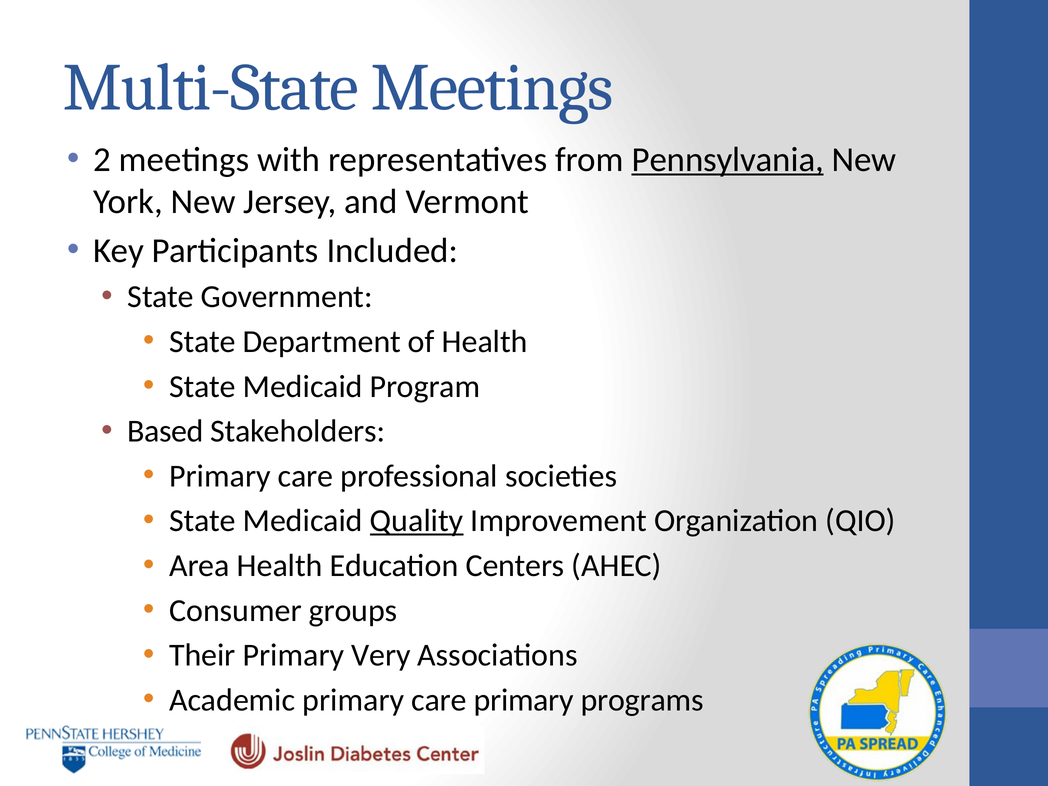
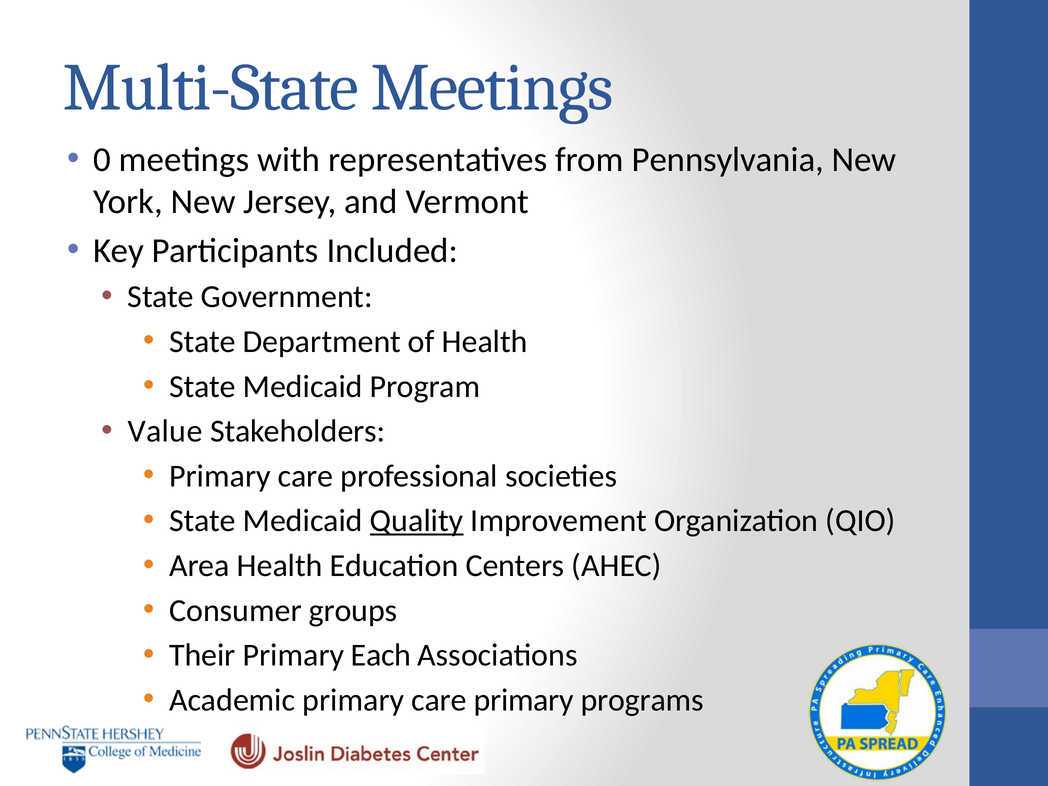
2: 2 -> 0
Pennsylvania underline: present -> none
Based: Based -> Value
Very: Very -> Each
